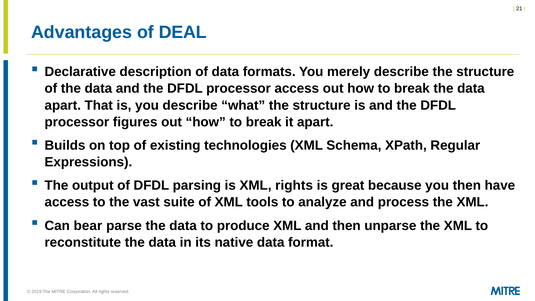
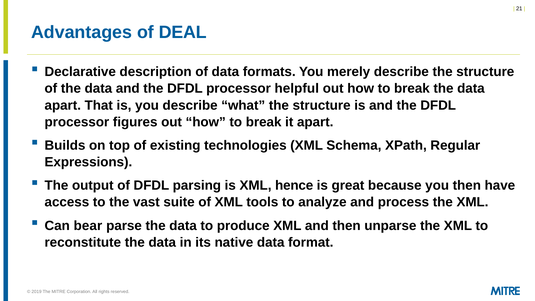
processor access: access -> helpful
XML rights: rights -> hence
